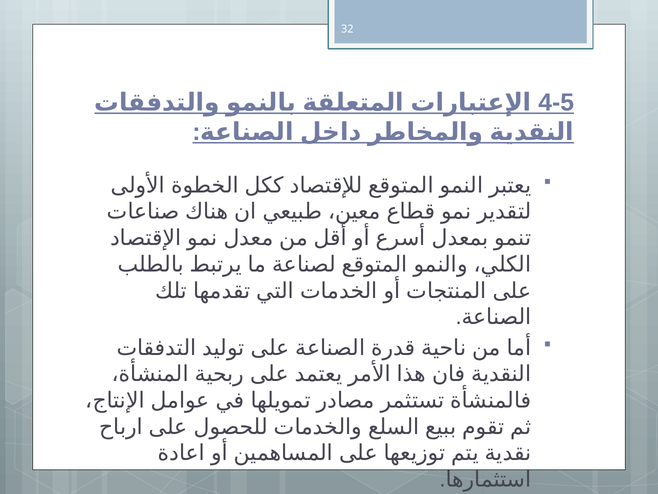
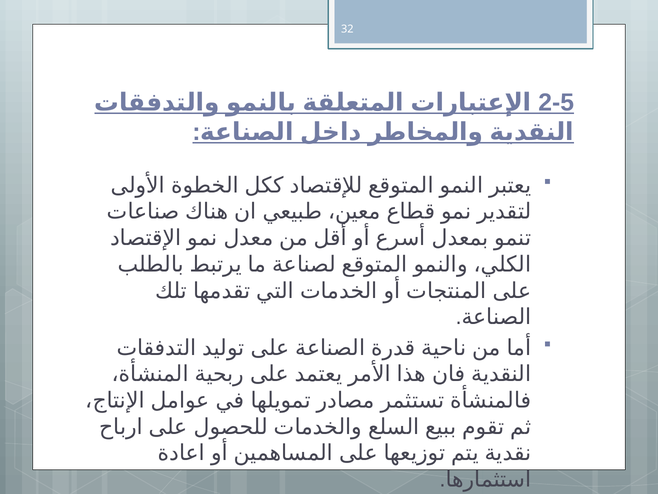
4-5: 4-5 -> 2-5
